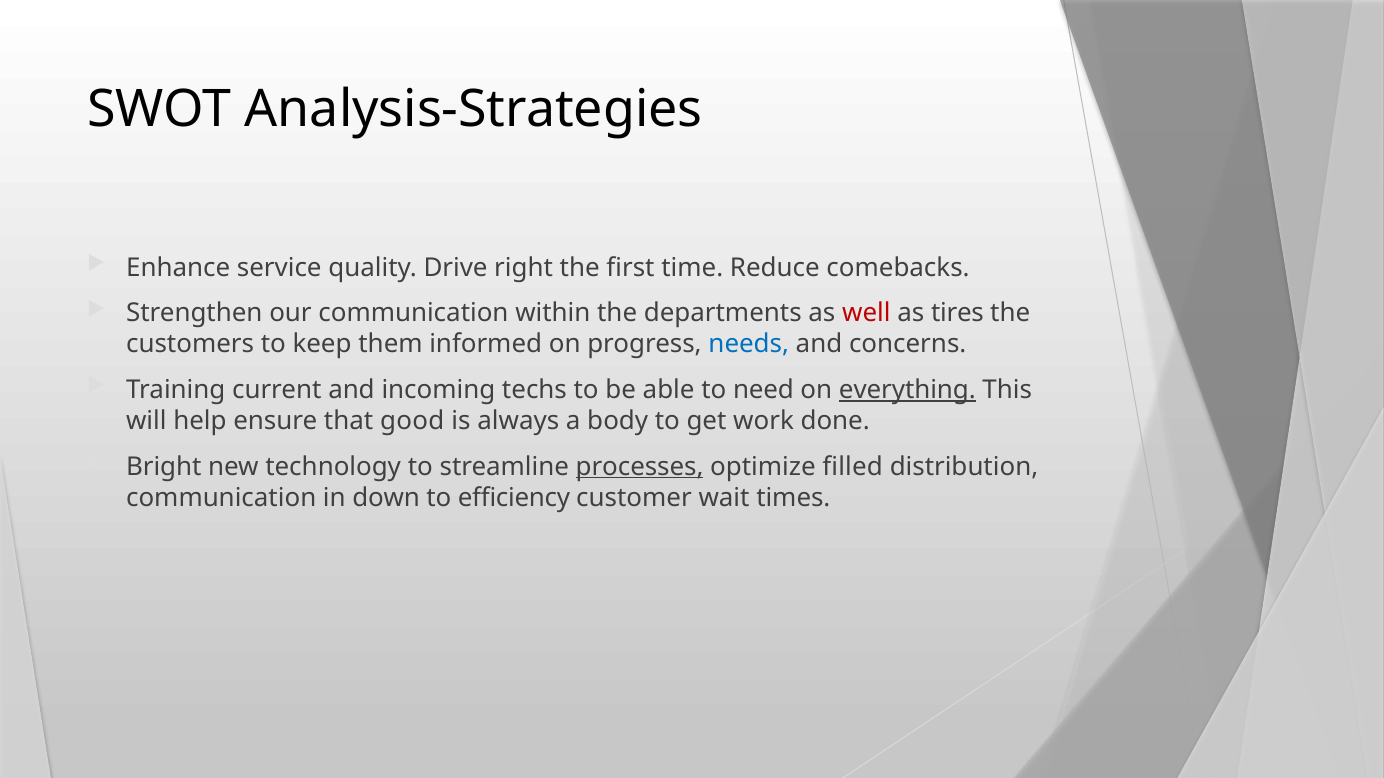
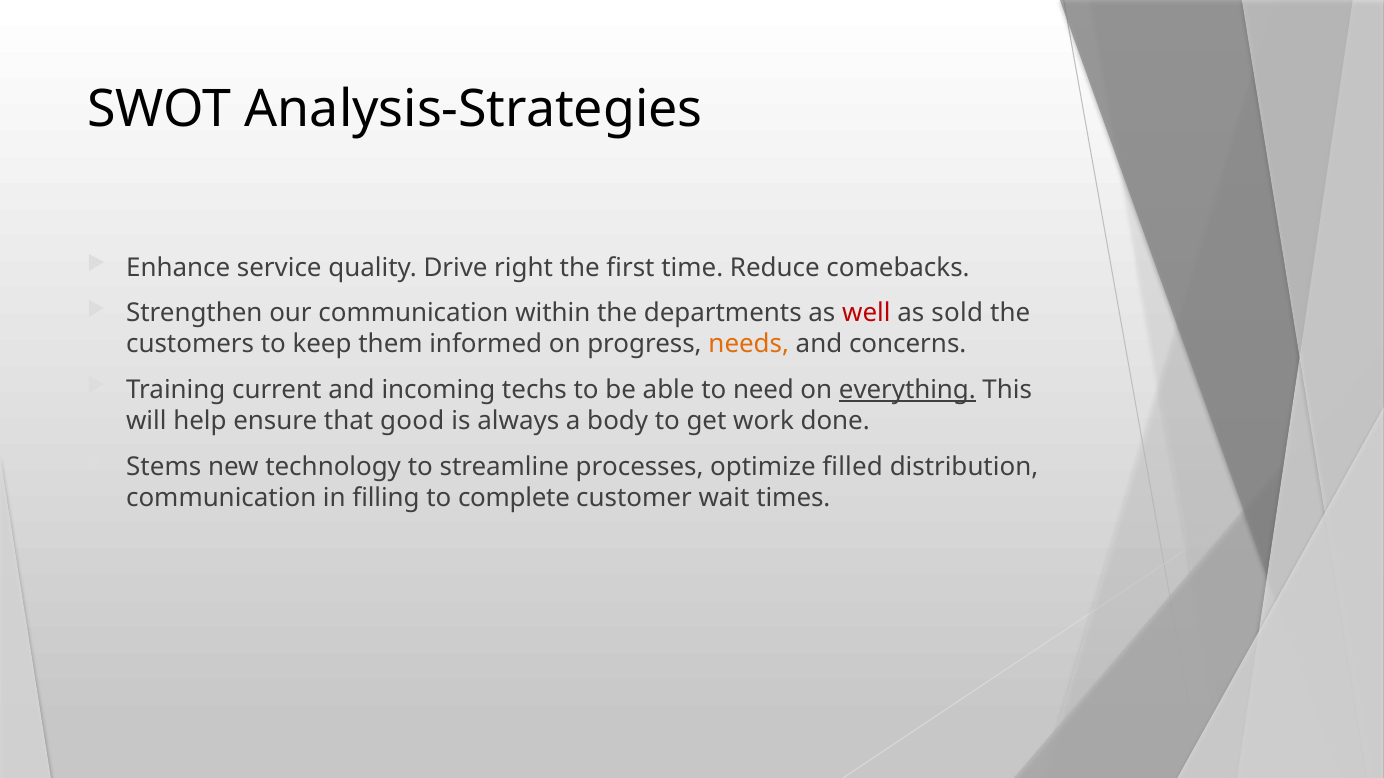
tires: tires -> sold
needs colour: blue -> orange
Bright: Bright -> Stems
processes underline: present -> none
down: down -> filling
efficiency: efficiency -> complete
